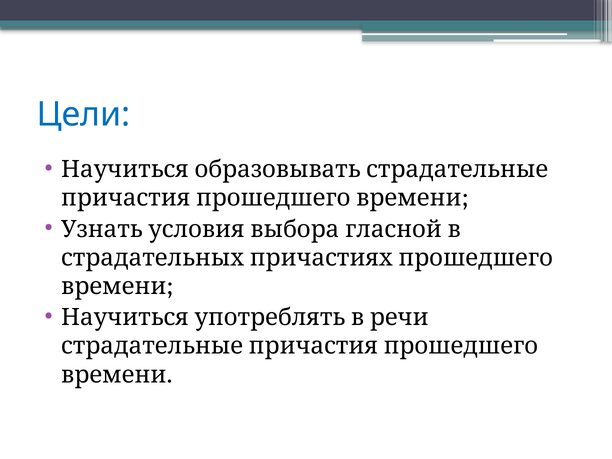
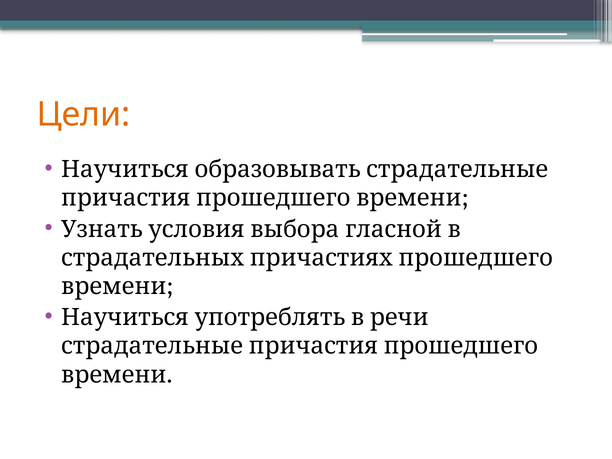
Цели colour: blue -> orange
